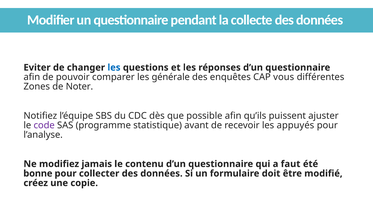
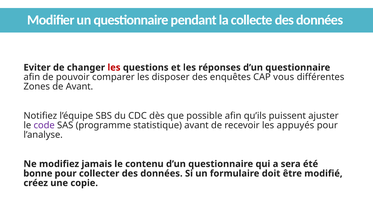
les at (114, 67) colour: blue -> red
générale: générale -> disposer
de Noter: Noter -> Avant
faut: faut -> sera
